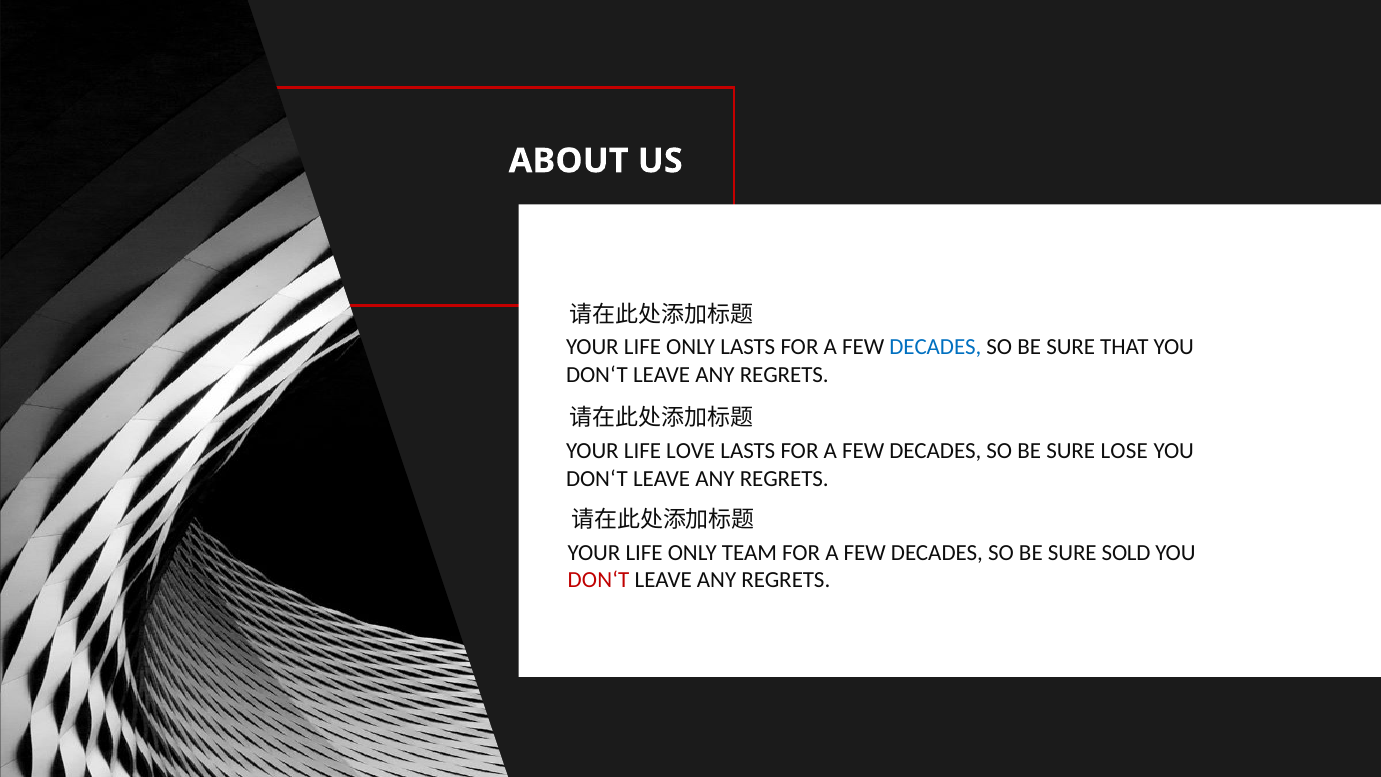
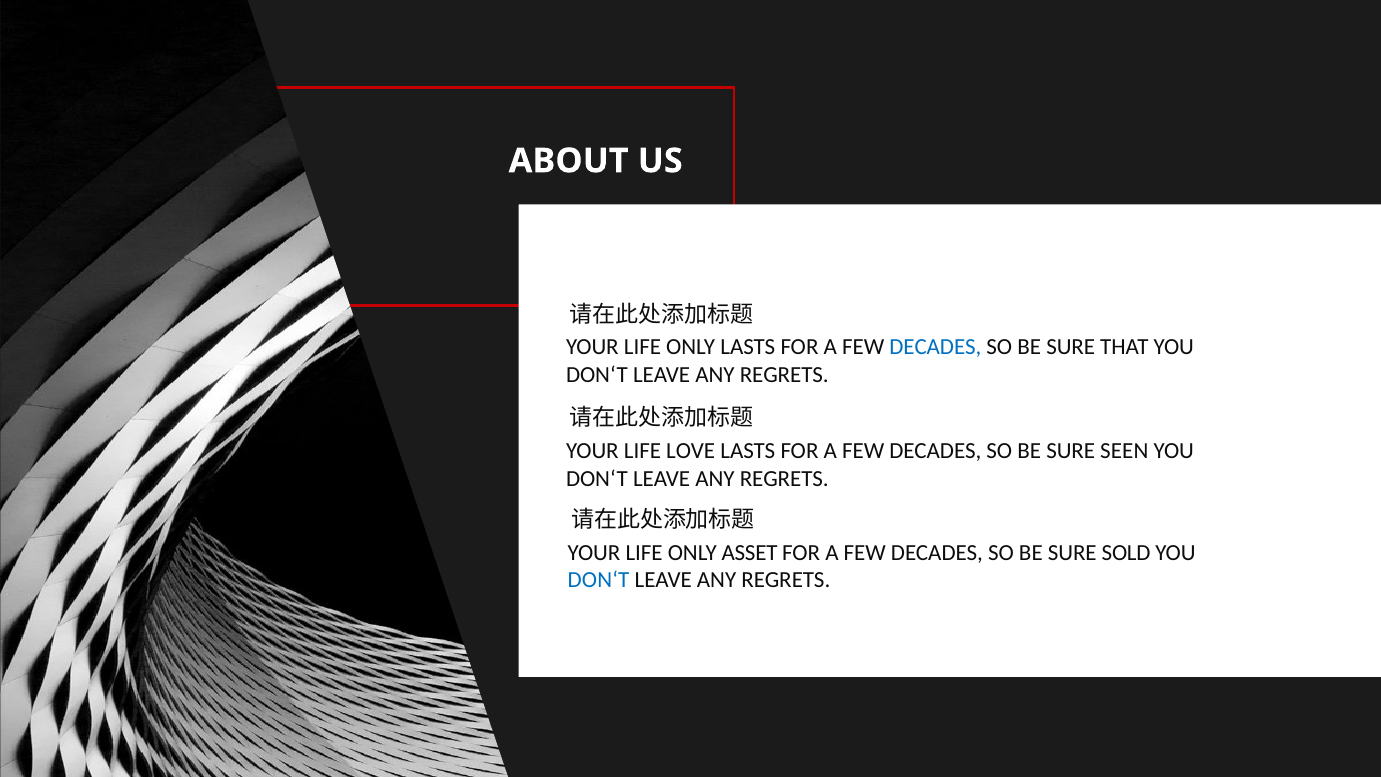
LOSE: LOSE -> SEEN
TEAM: TEAM -> ASSET
DON‘T at (599, 580) colour: red -> blue
